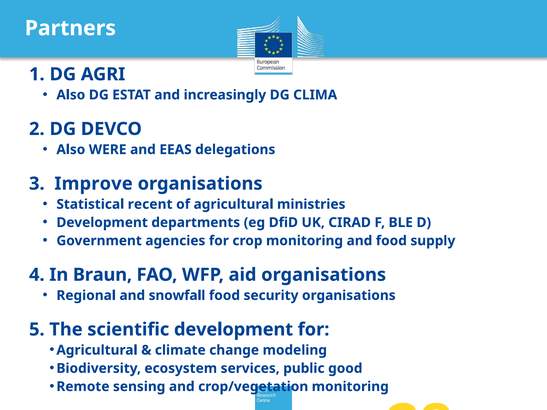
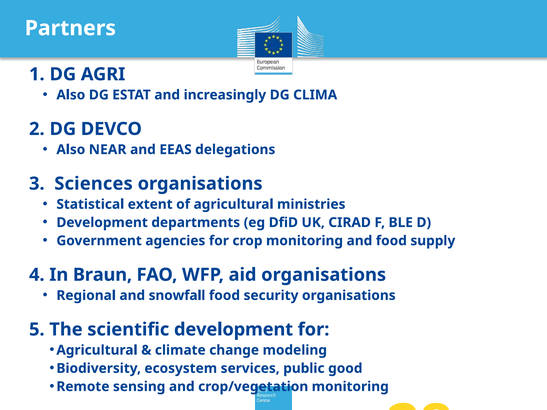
WERE: WERE -> NEAR
Improve: Improve -> Sciences
recent: recent -> extent
